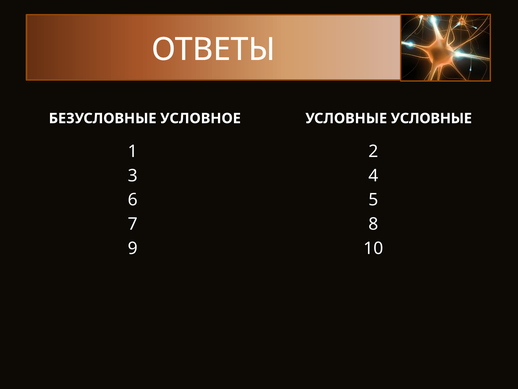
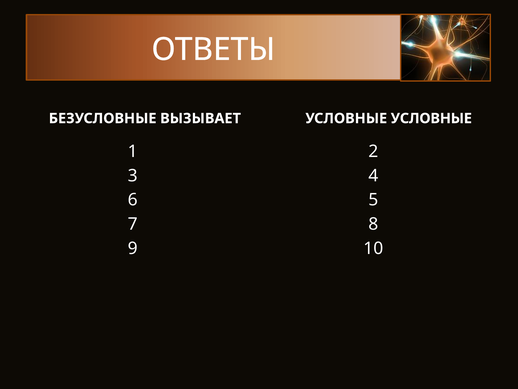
УСЛОВНОЕ: УСЛОВНОЕ -> ВЫЗЫВАЕТ
